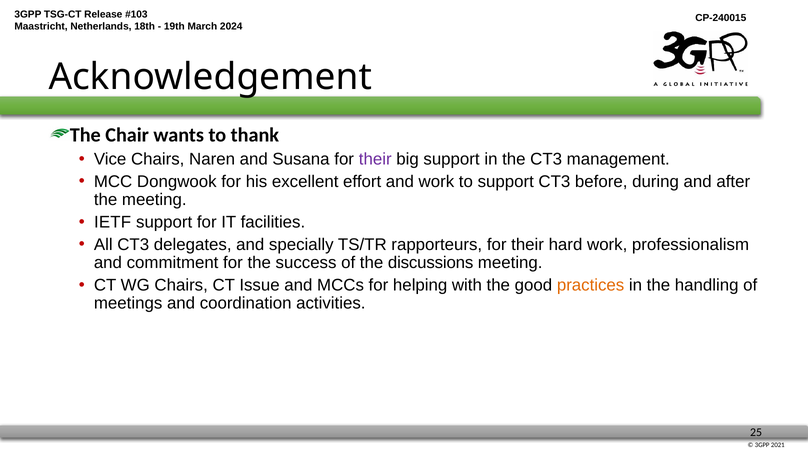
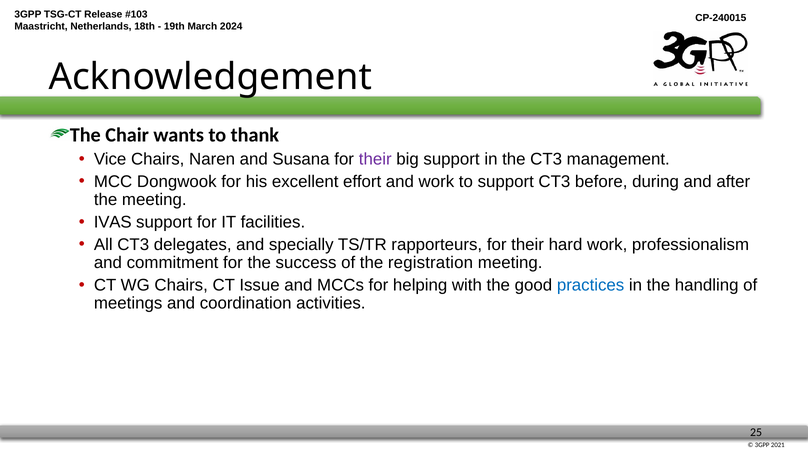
IETF: IETF -> IVAS
discussions: discussions -> registration
practices colour: orange -> blue
